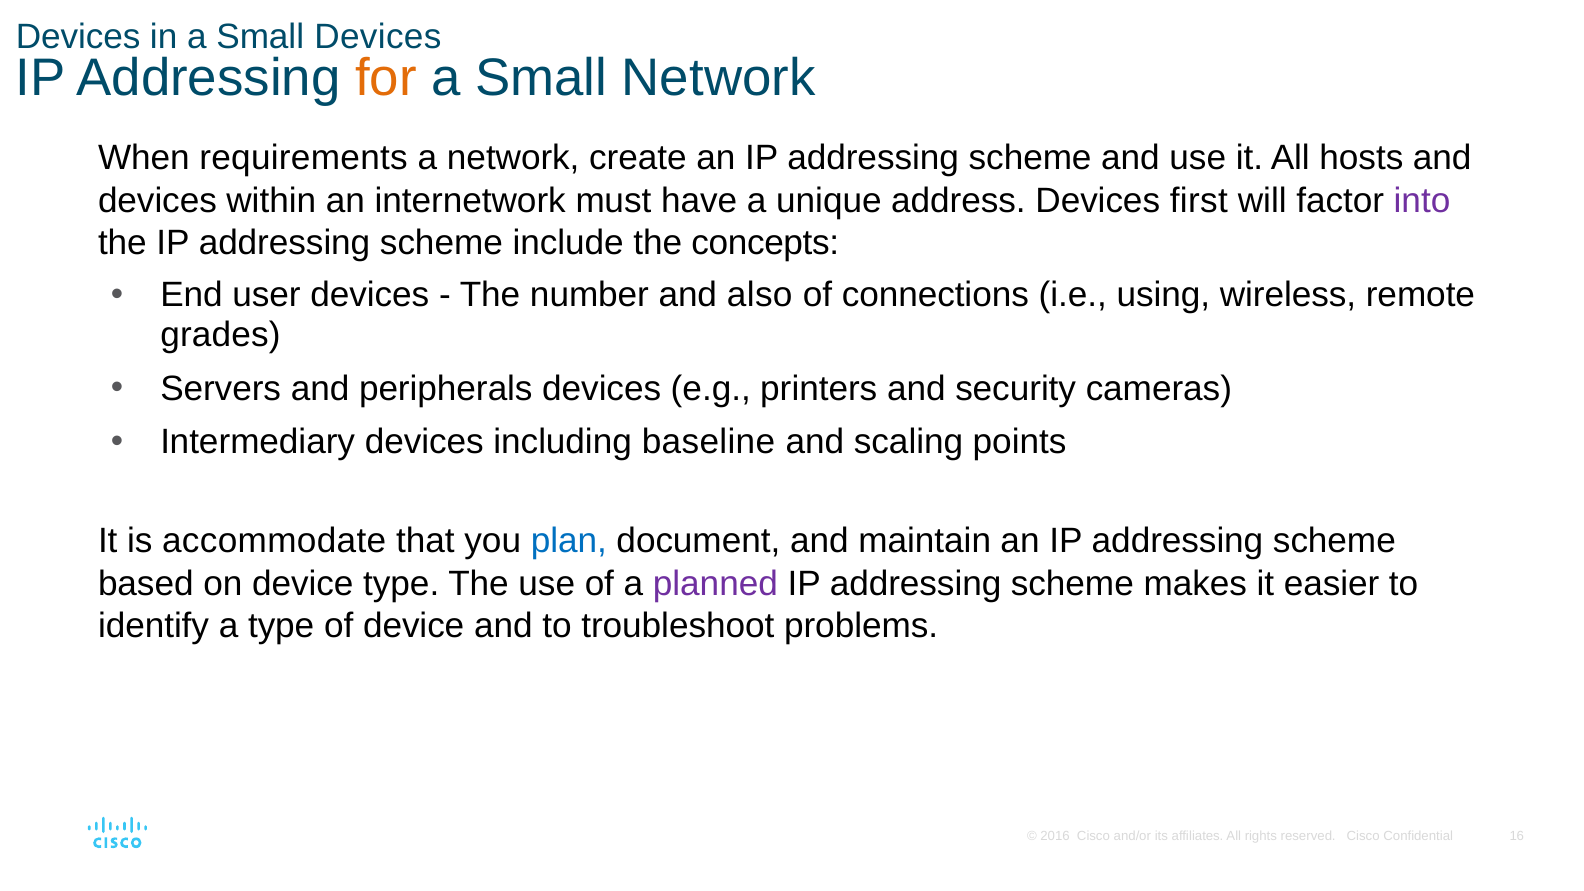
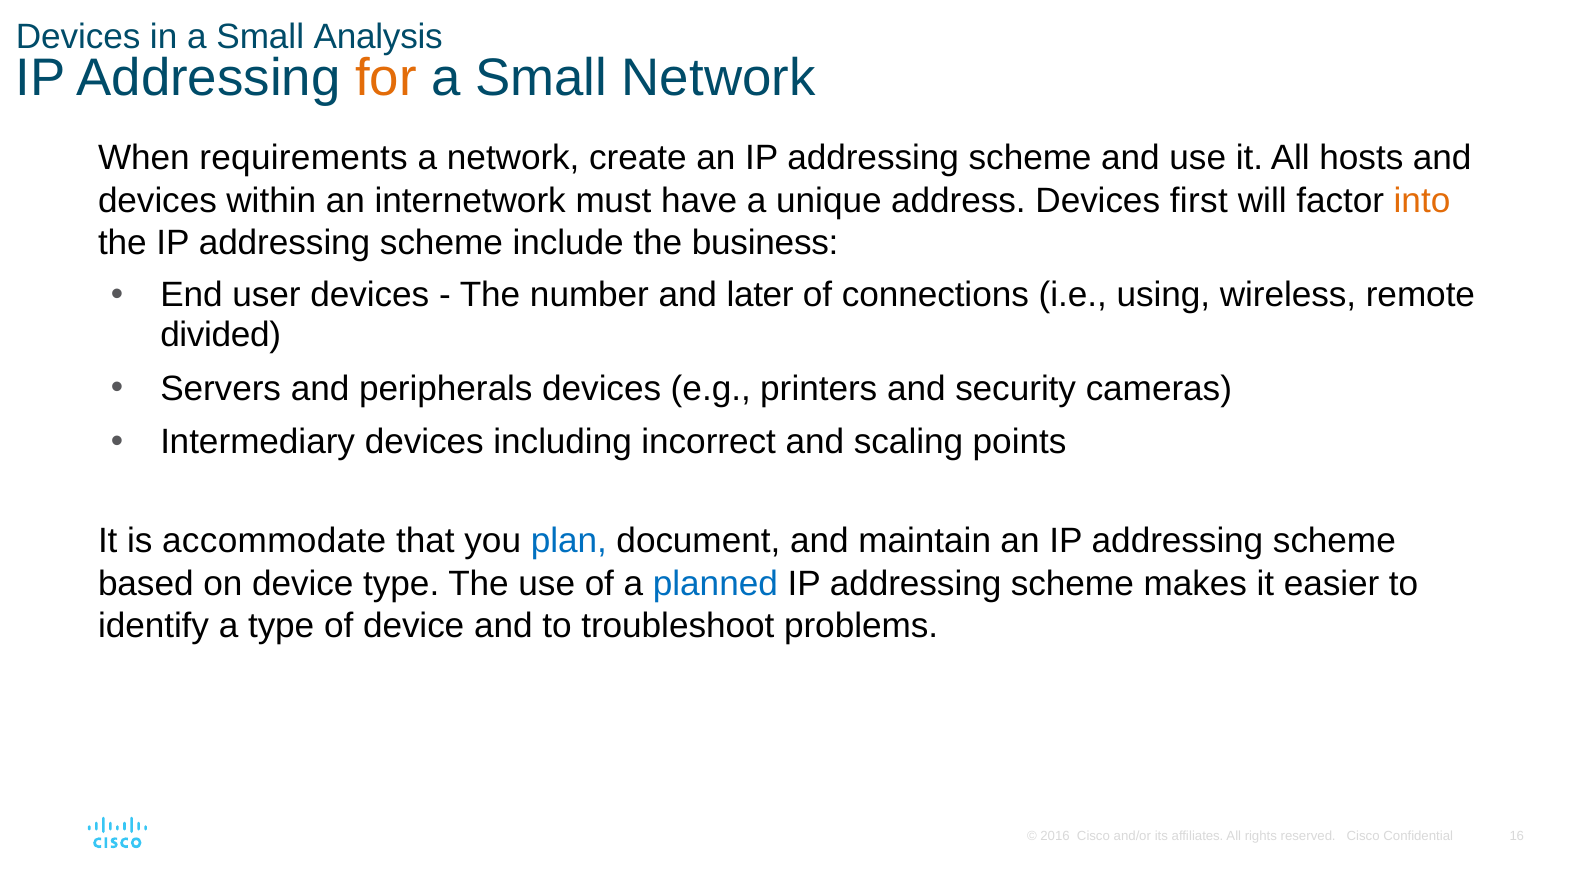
Small Devices: Devices -> Analysis
into colour: purple -> orange
concepts: concepts -> business
also: also -> later
grades: grades -> divided
baseline: baseline -> incorrect
planned colour: purple -> blue
